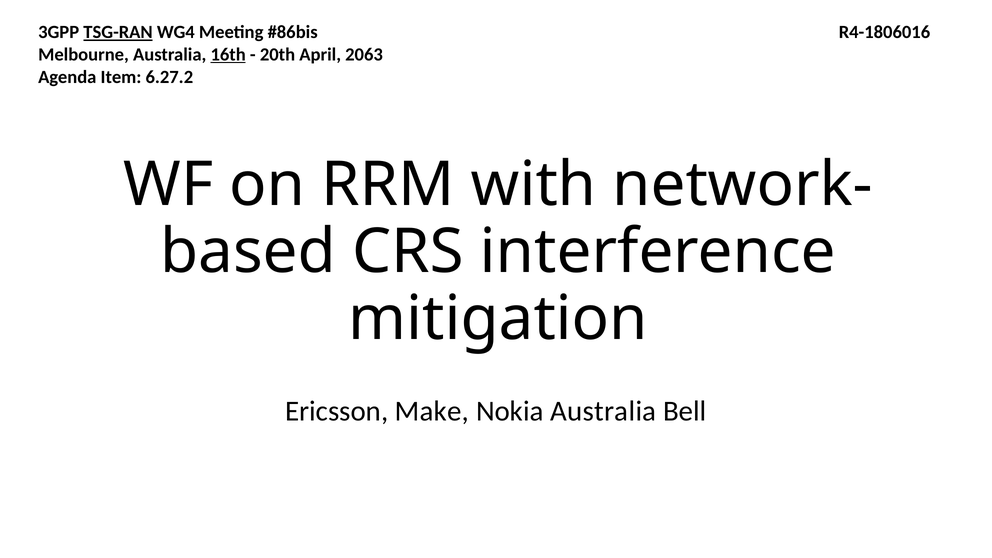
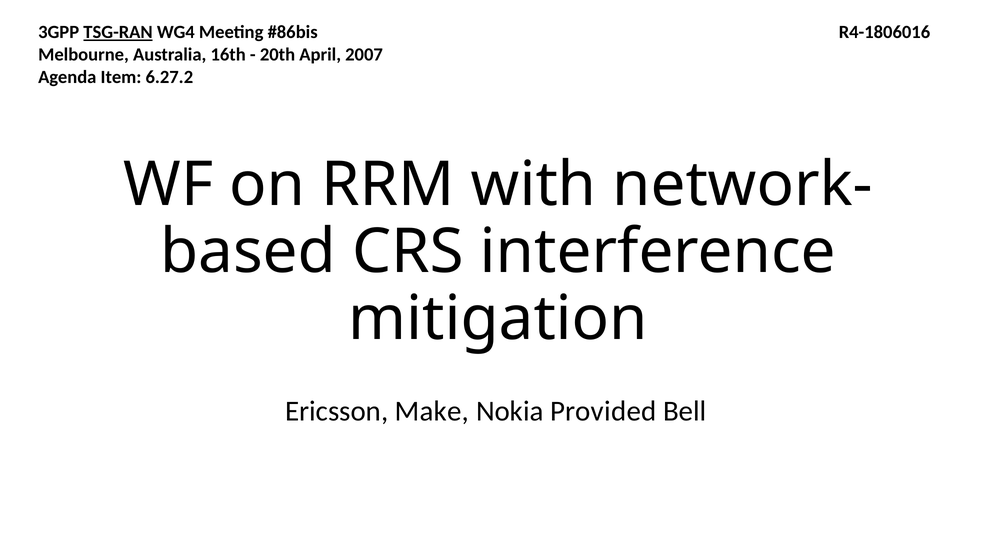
16th underline: present -> none
2063: 2063 -> 2007
Nokia Australia: Australia -> Provided
